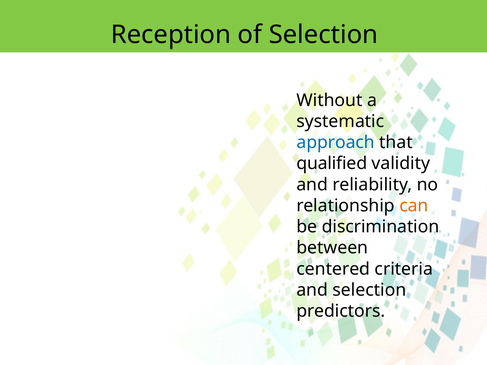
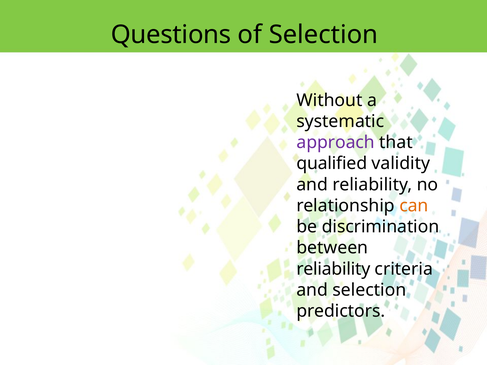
Reception: Reception -> Questions
approach colour: blue -> purple
centered at (333, 269): centered -> reliability
